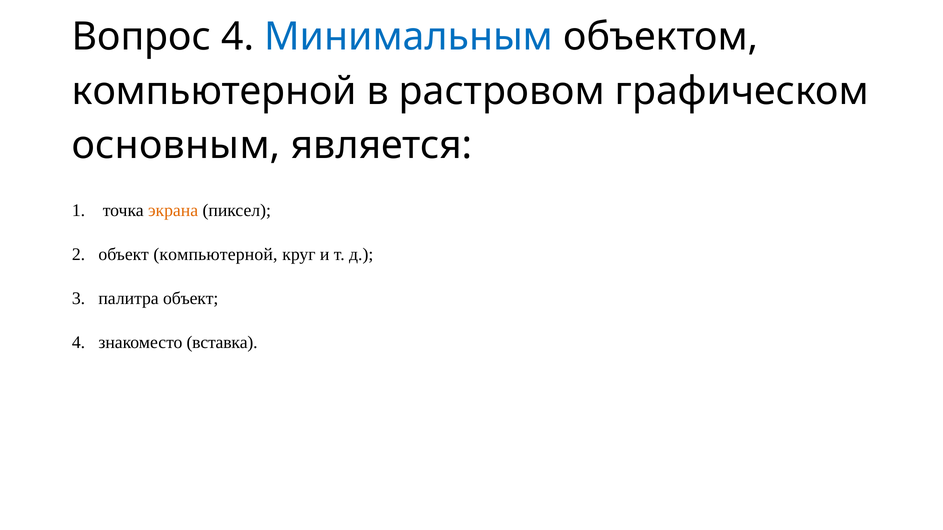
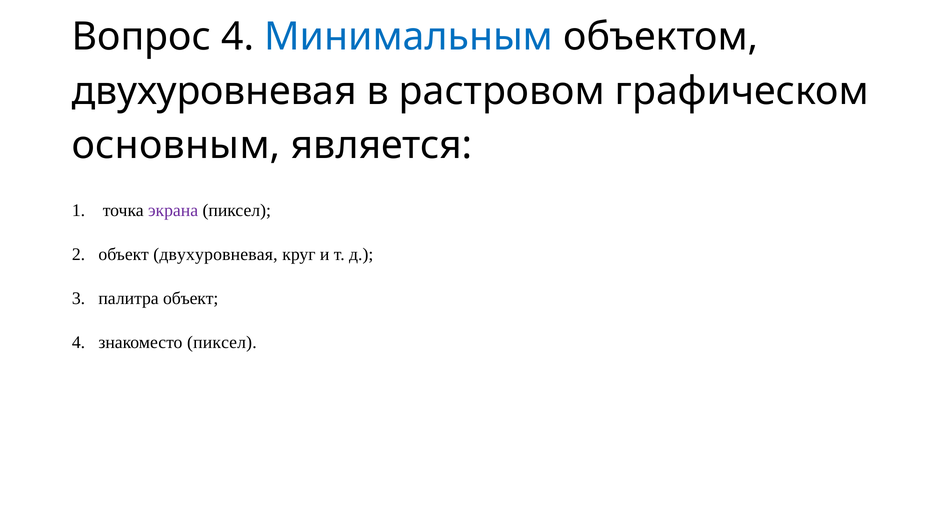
компьютерной at (214, 91): компьютерной -> двухуровневая
экрана colour: orange -> purple
объект компьютерной: компьютерной -> двухуровневая
знакоместо вставка: вставка -> пиксел
